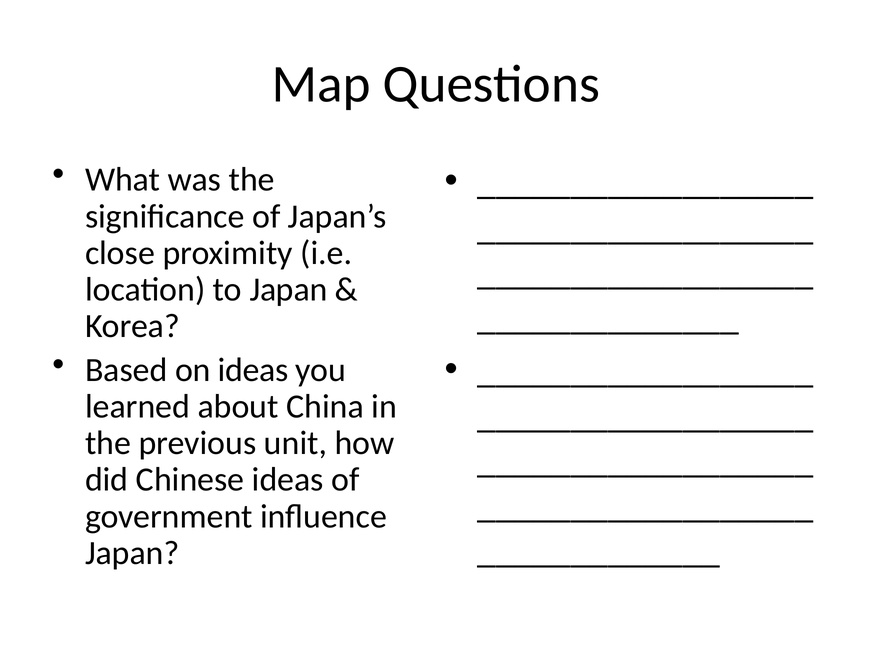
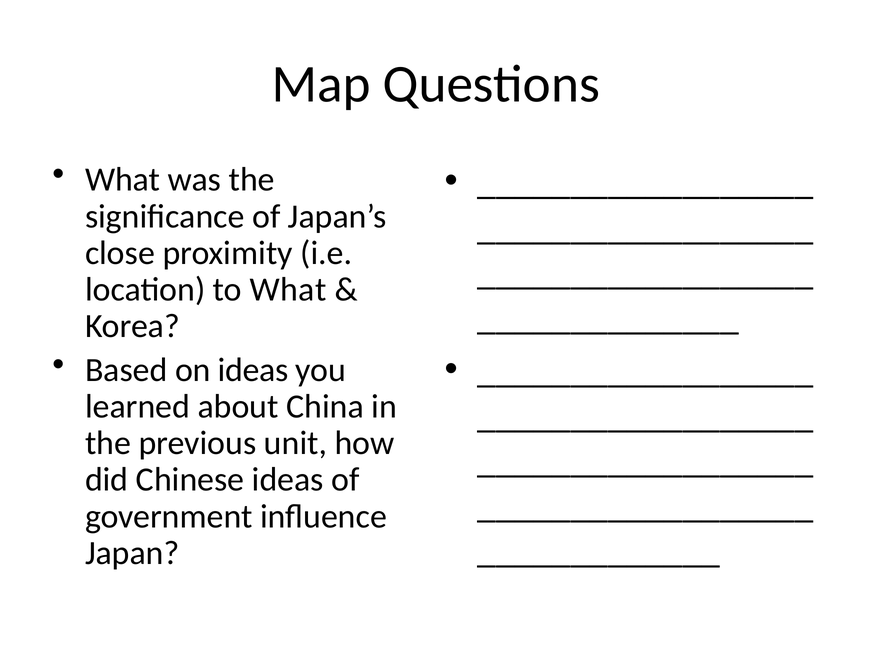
to Japan: Japan -> What
